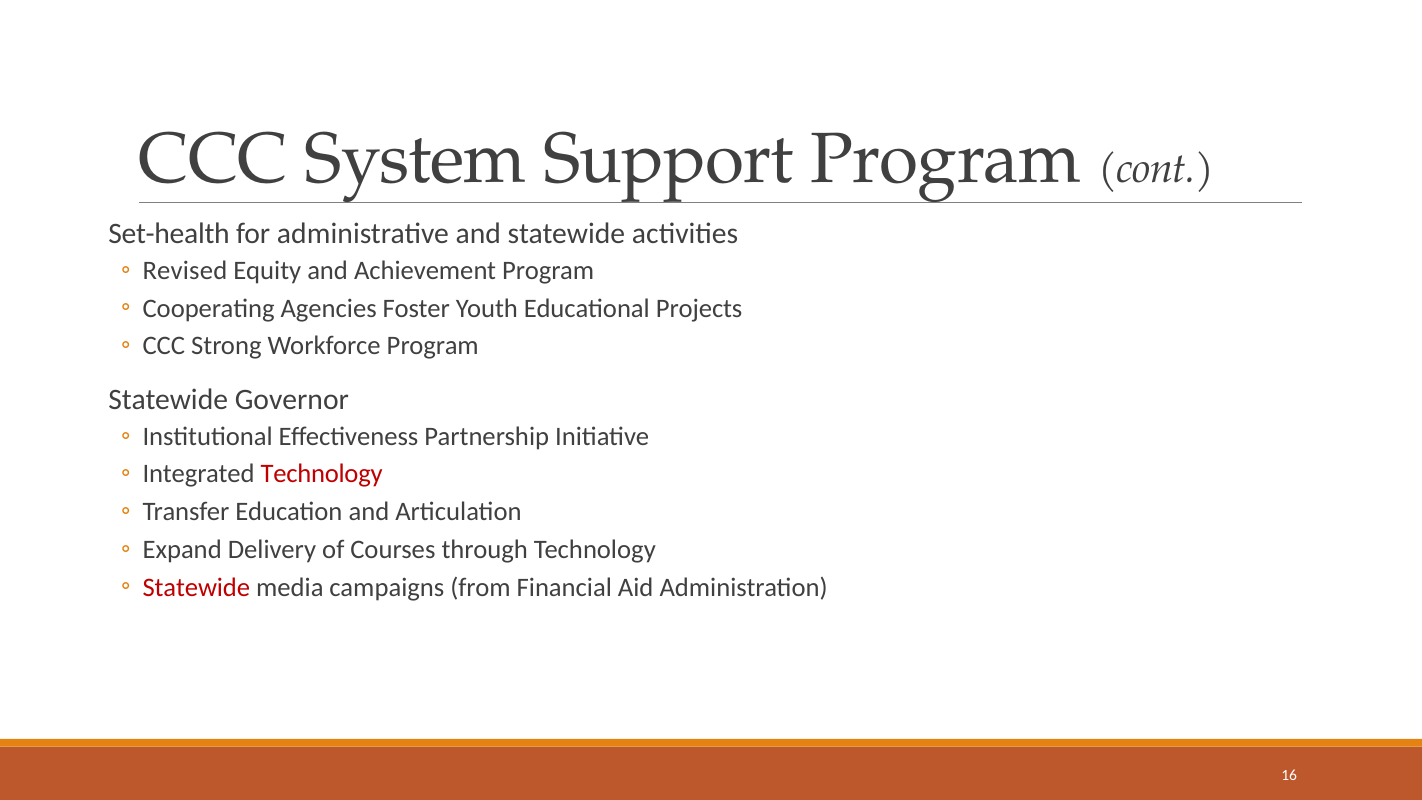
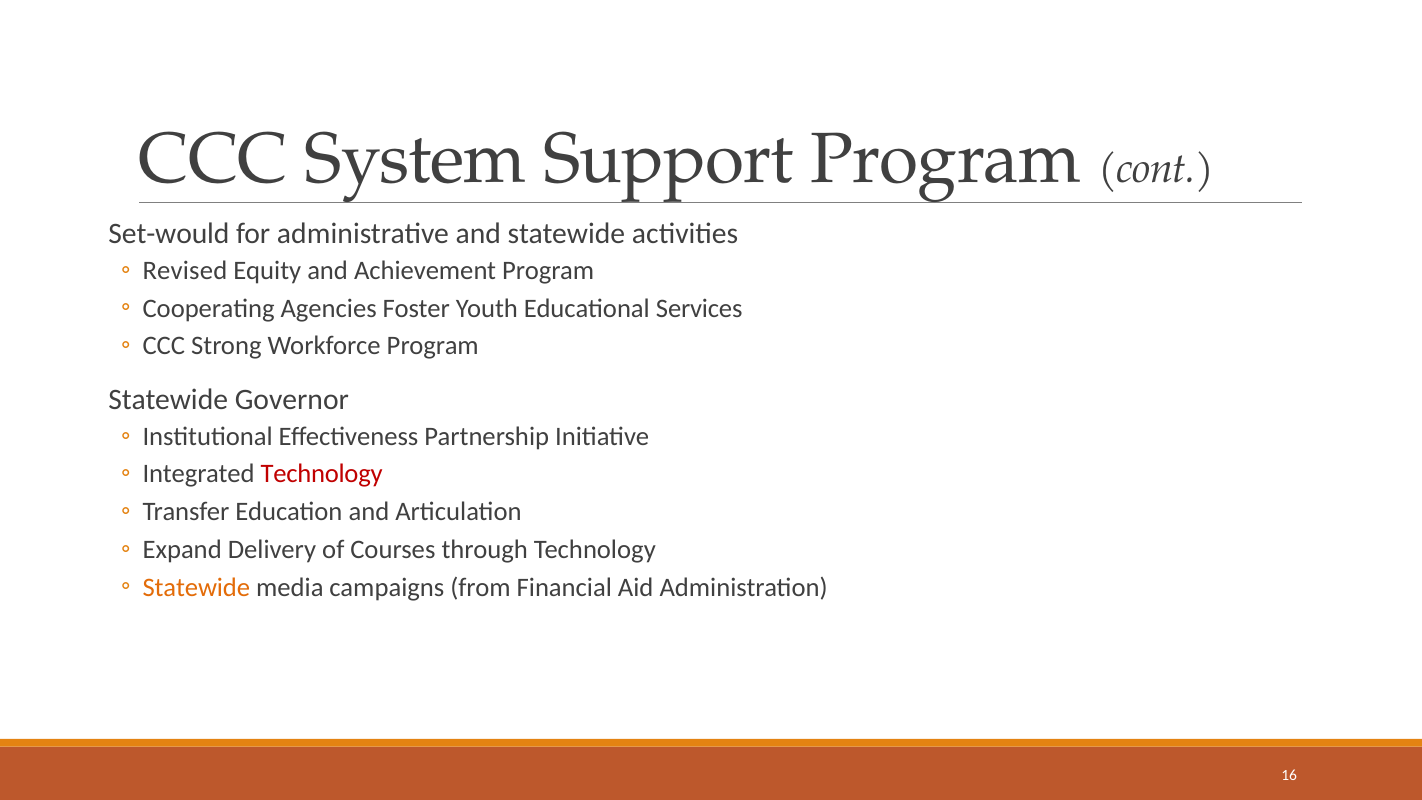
Set-health: Set-health -> Set-would
Projects: Projects -> Services
Statewide at (196, 587) colour: red -> orange
